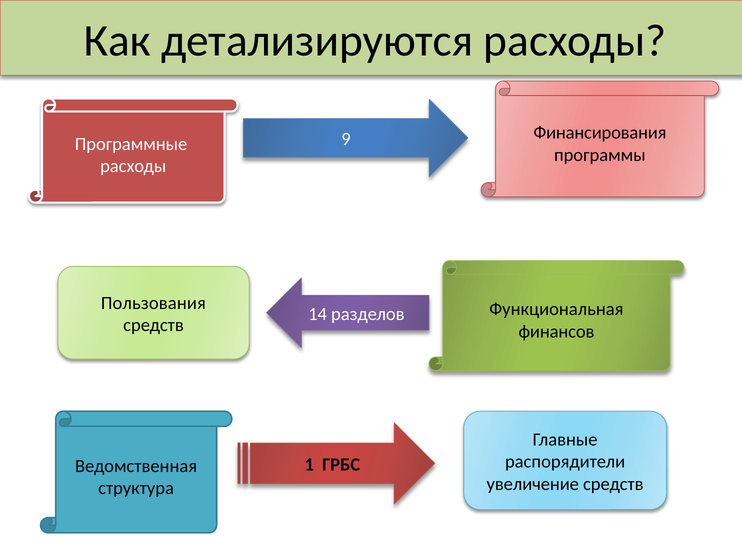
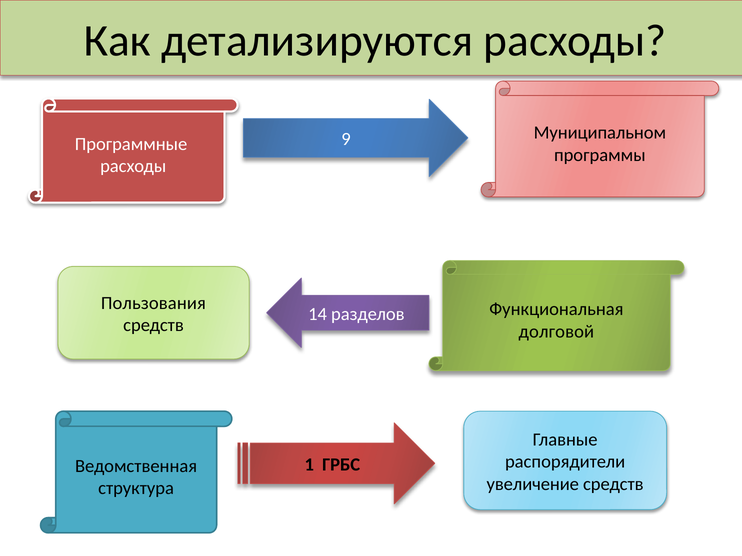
Финансирования: Финансирования -> Муниципальном
финансов: финансов -> долговой
